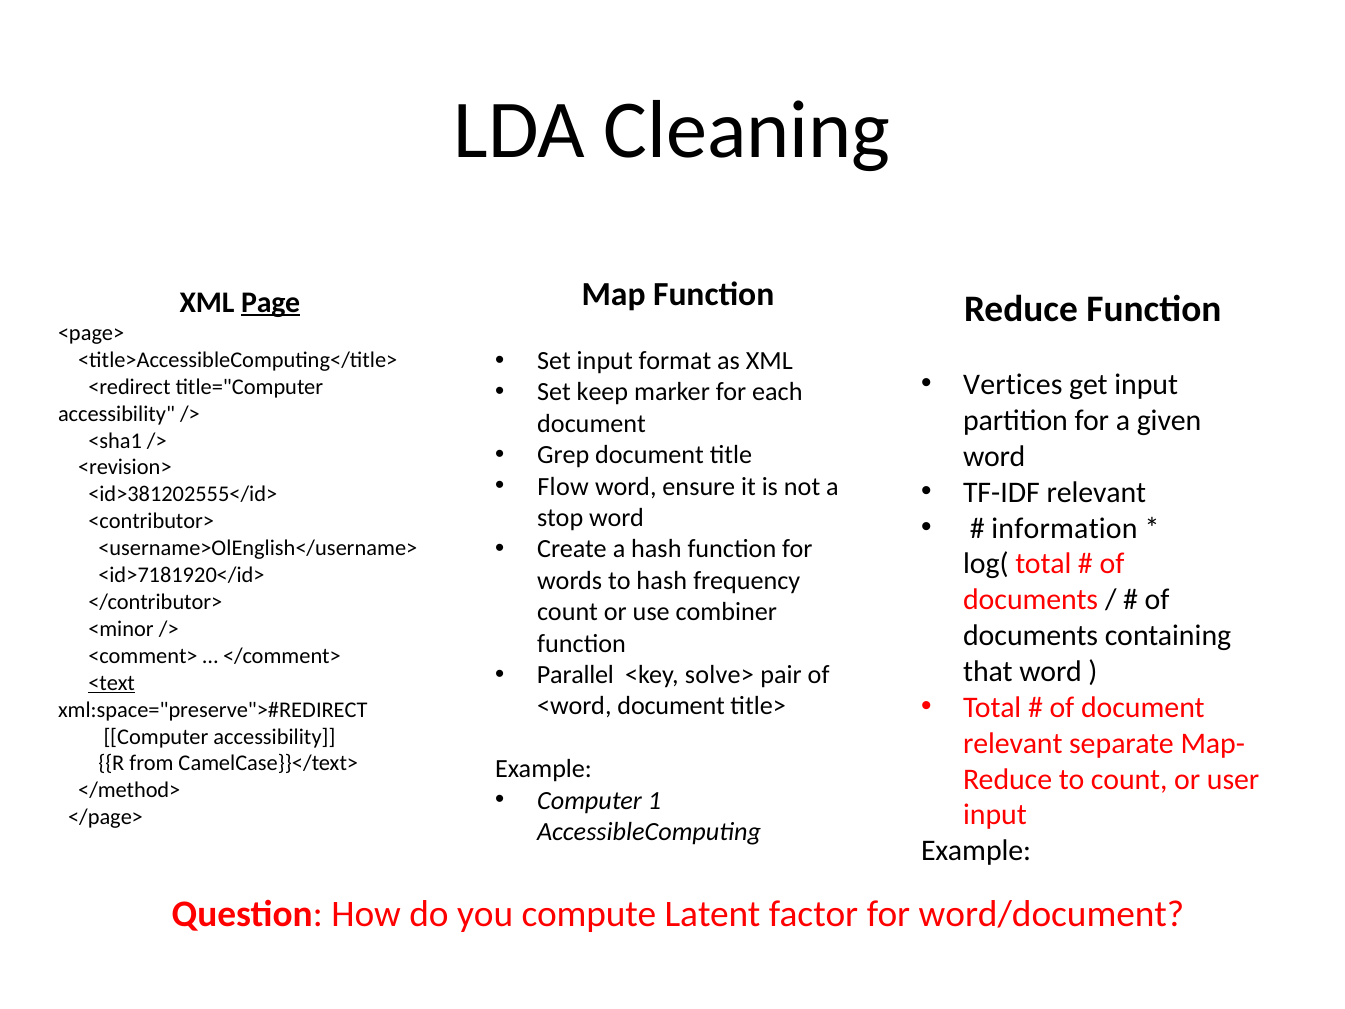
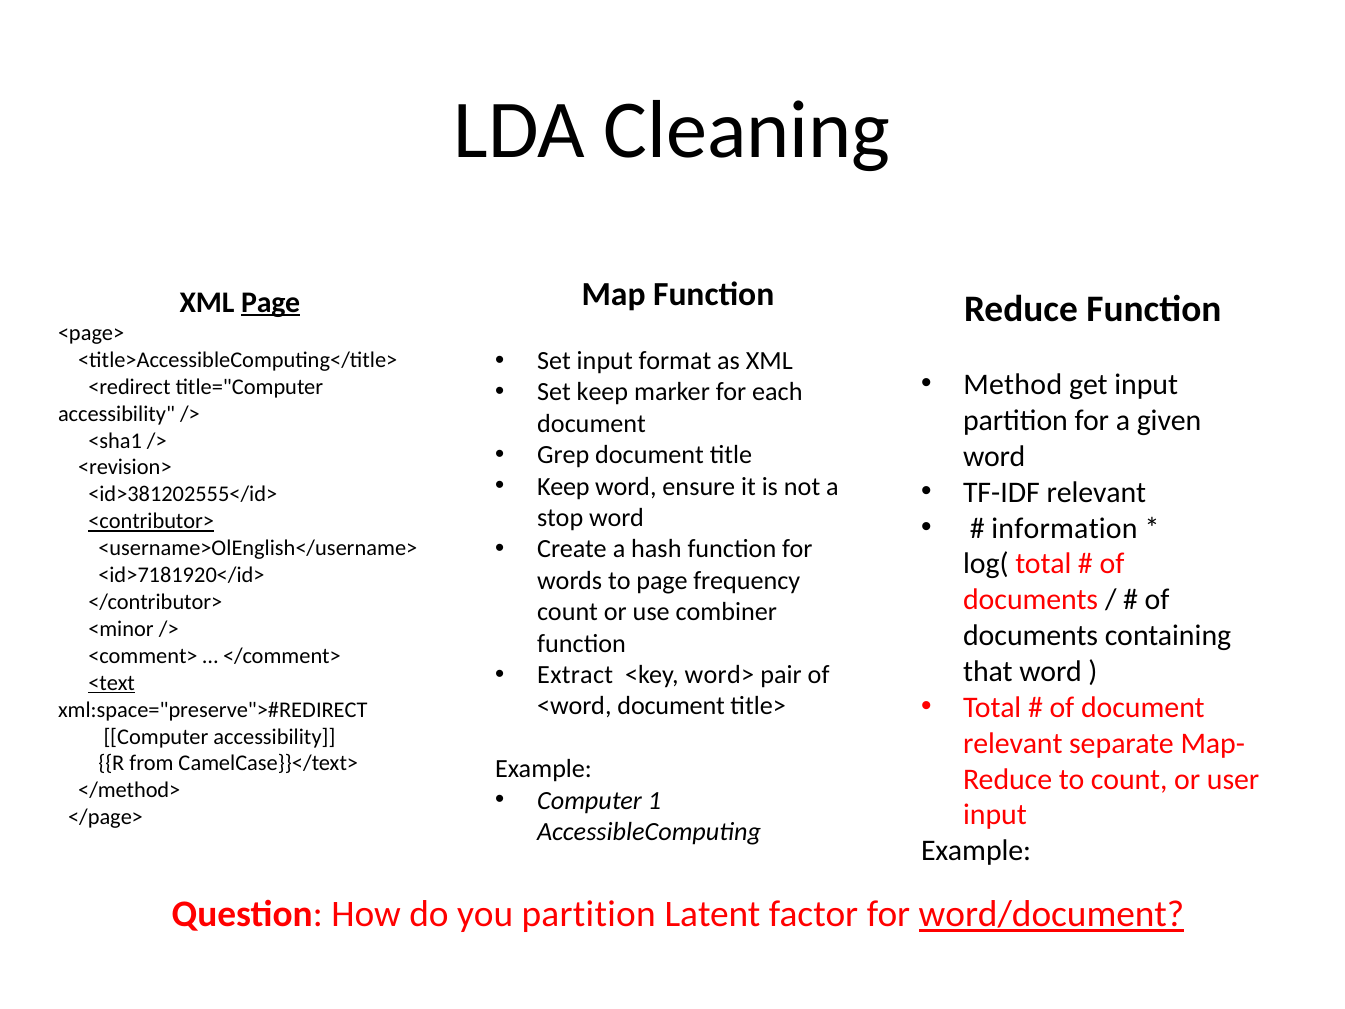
Vertices: Vertices -> Method
Flow at (563, 486): Flow -> Keep
<contributor> underline: none -> present
to hash: hash -> page
Parallel: Parallel -> Extract
solve>: solve> -> word>
you compute: compute -> partition
word/document underline: none -> present
